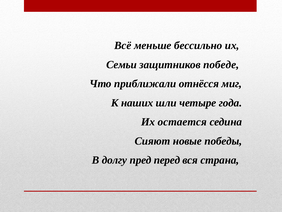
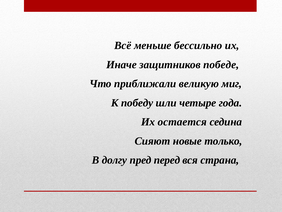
Семьи: Семьи -> Иначе
отнёсся: отнёсся -> великую
наших: наших -> победу
победы: победы -> только
